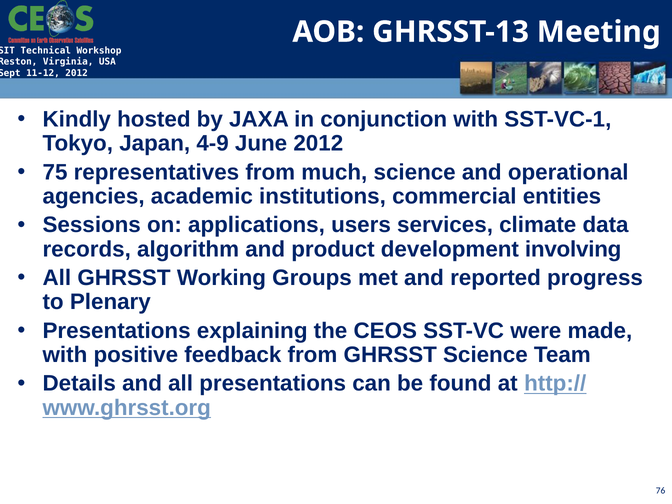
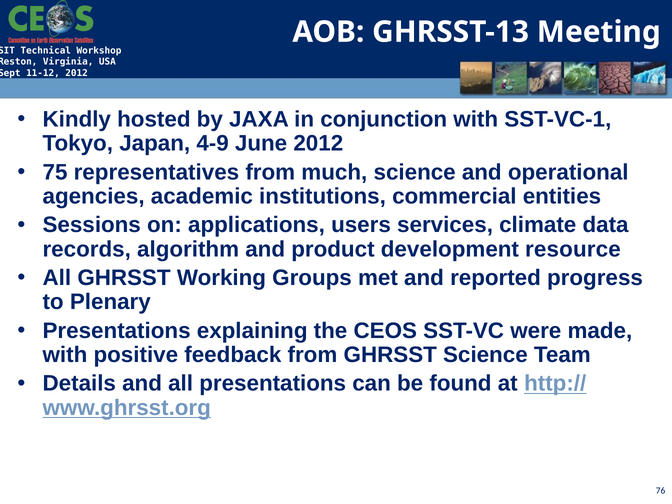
involving: involving -> resource
